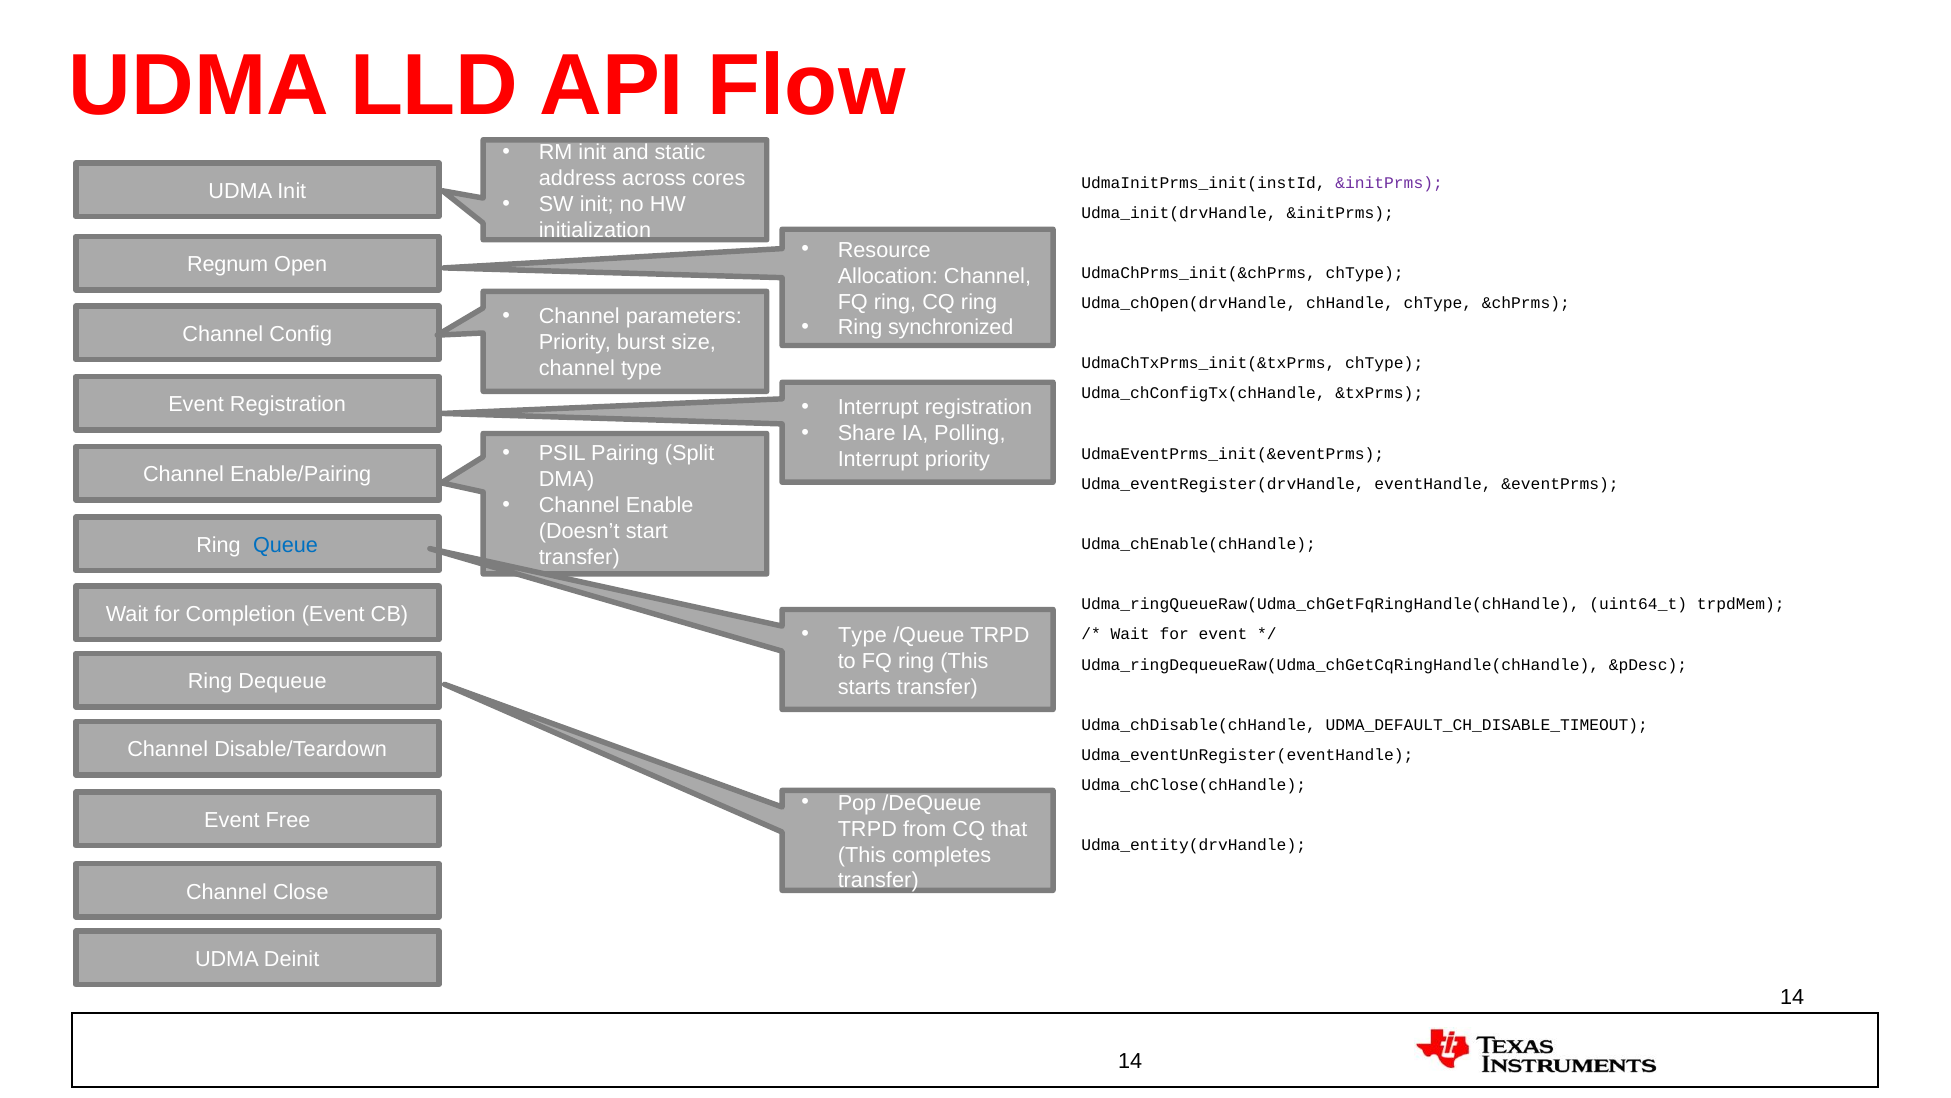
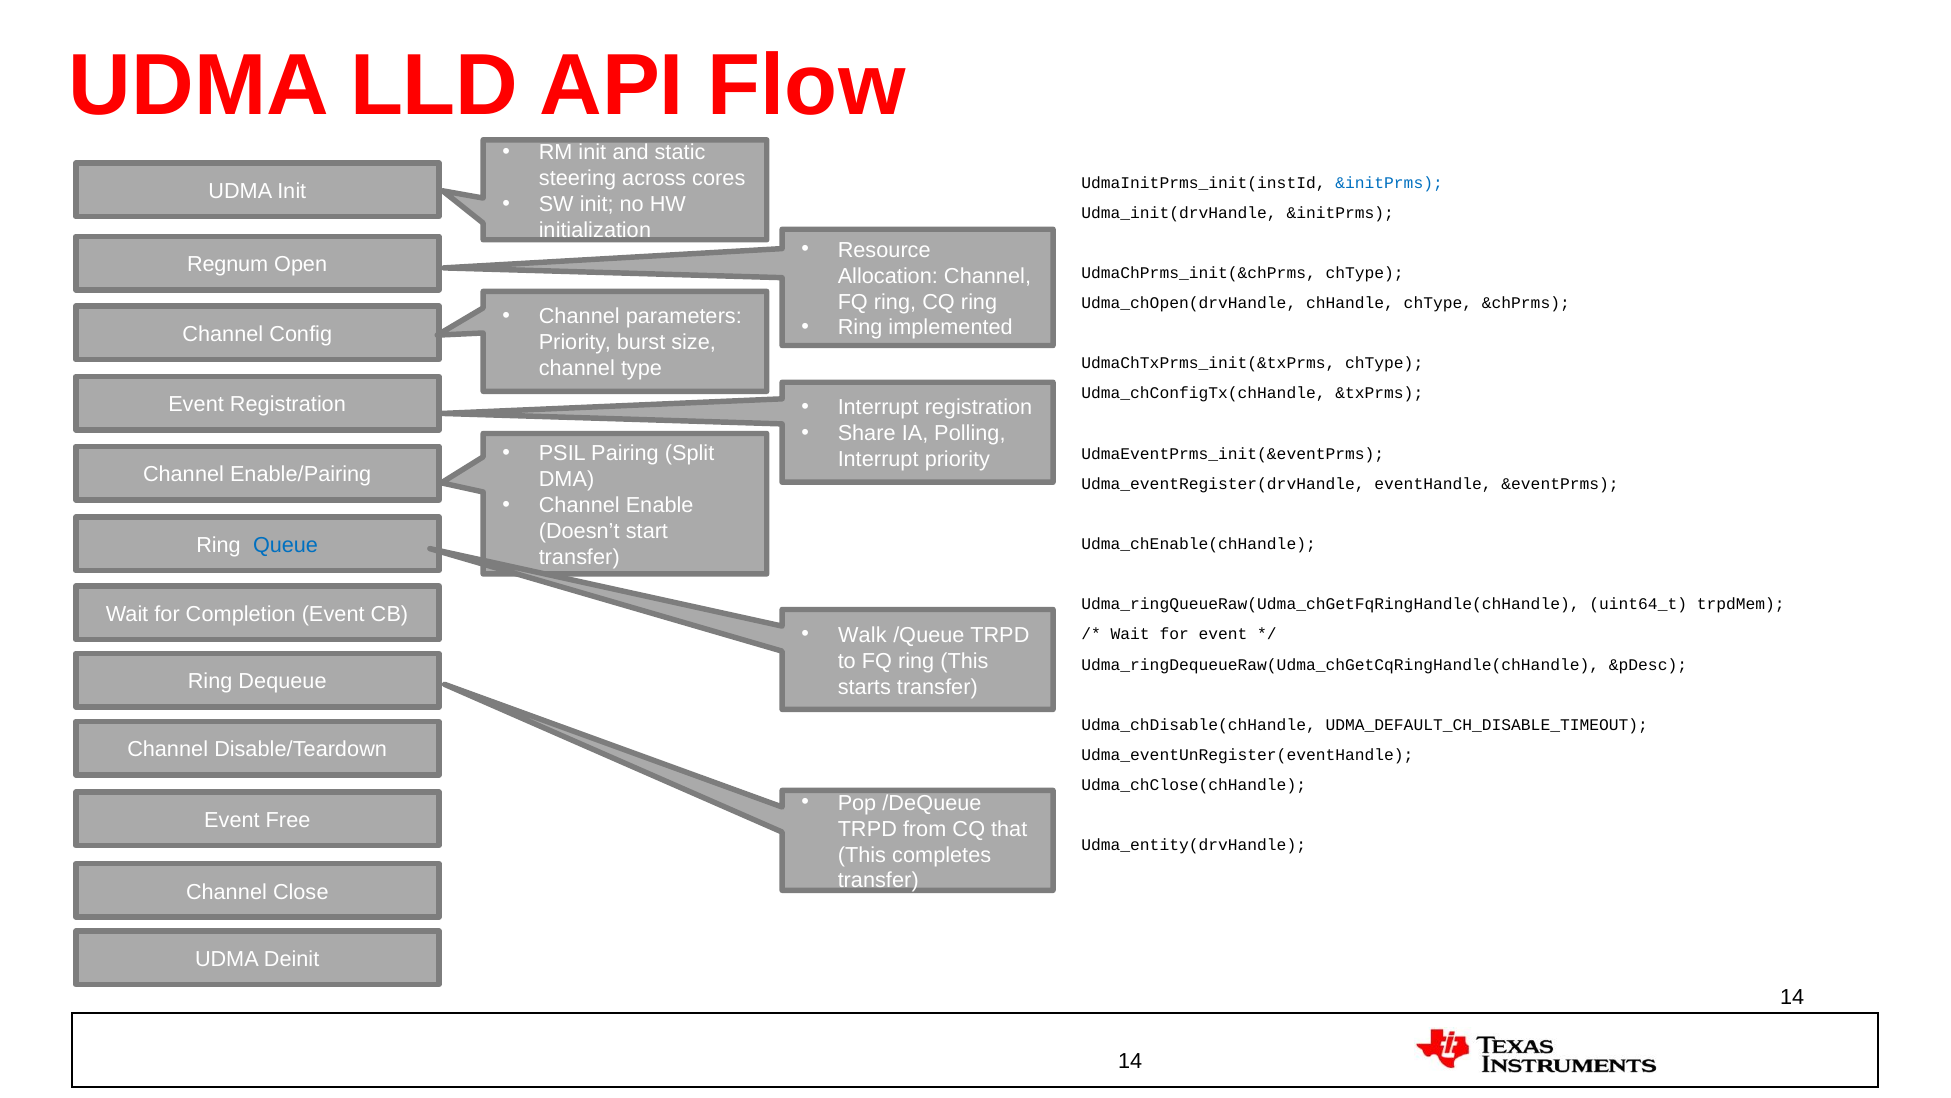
address: address -> steering
&initPrms at (1389, 183) colour: purple -> blue
synchronized: synchronized -> implemented
Type at (862, 635): Type -> Walk
